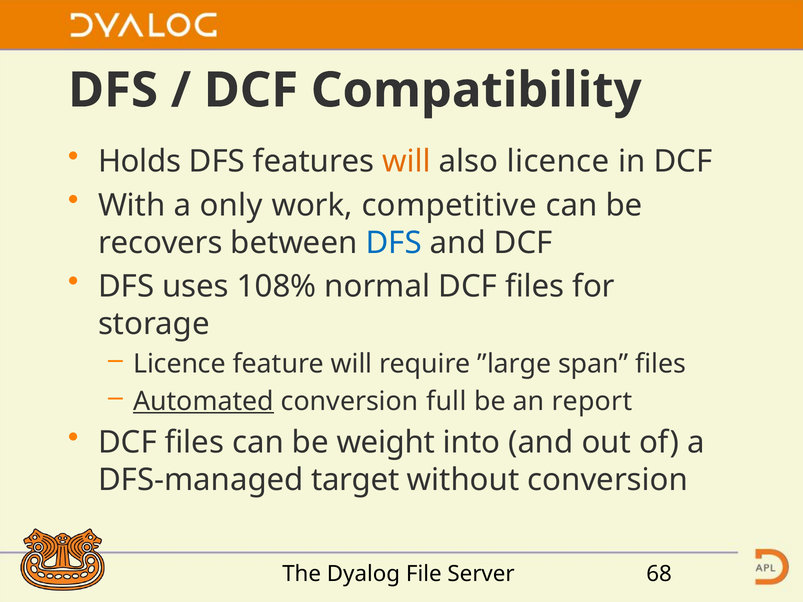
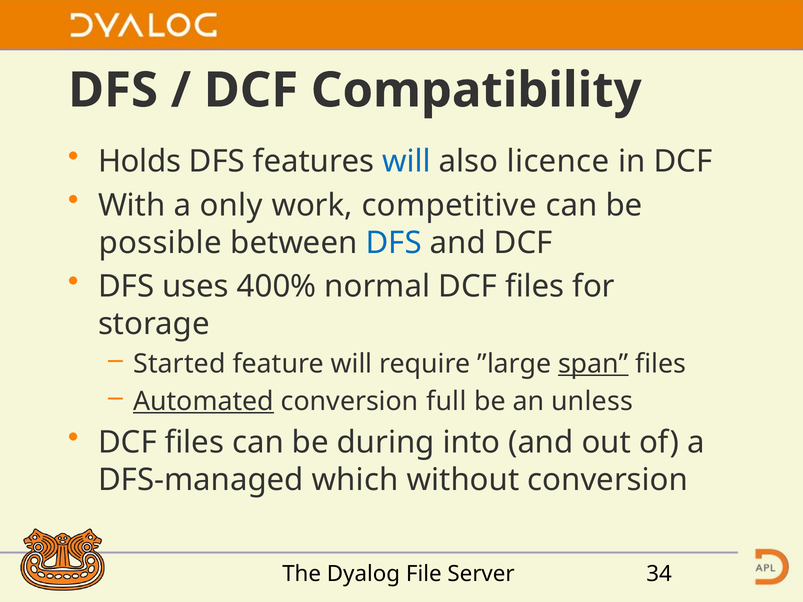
will at (406, 162) colour: orange -> blue
recovers: recovers -> possible
108%: 108% -> 400%
Licence at (179, 364): Licence -> Started
span underline: none -> present
report: report -> unless
weight: weight -> during
target: target -> which
68: 68 -> 34
